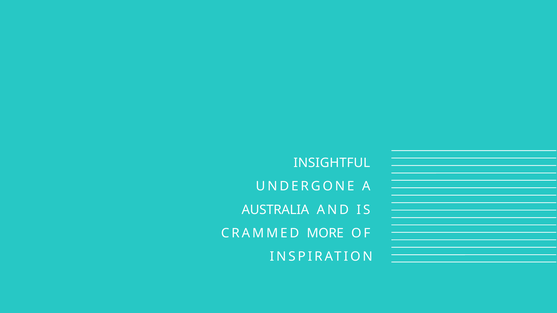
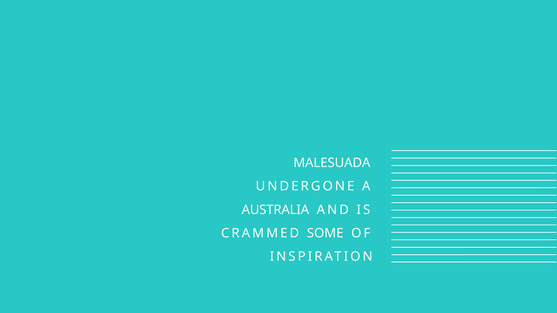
INSIGHTFUL: INSIGHTFUL -> MALESUADA
MORE: MORE -> SOME
